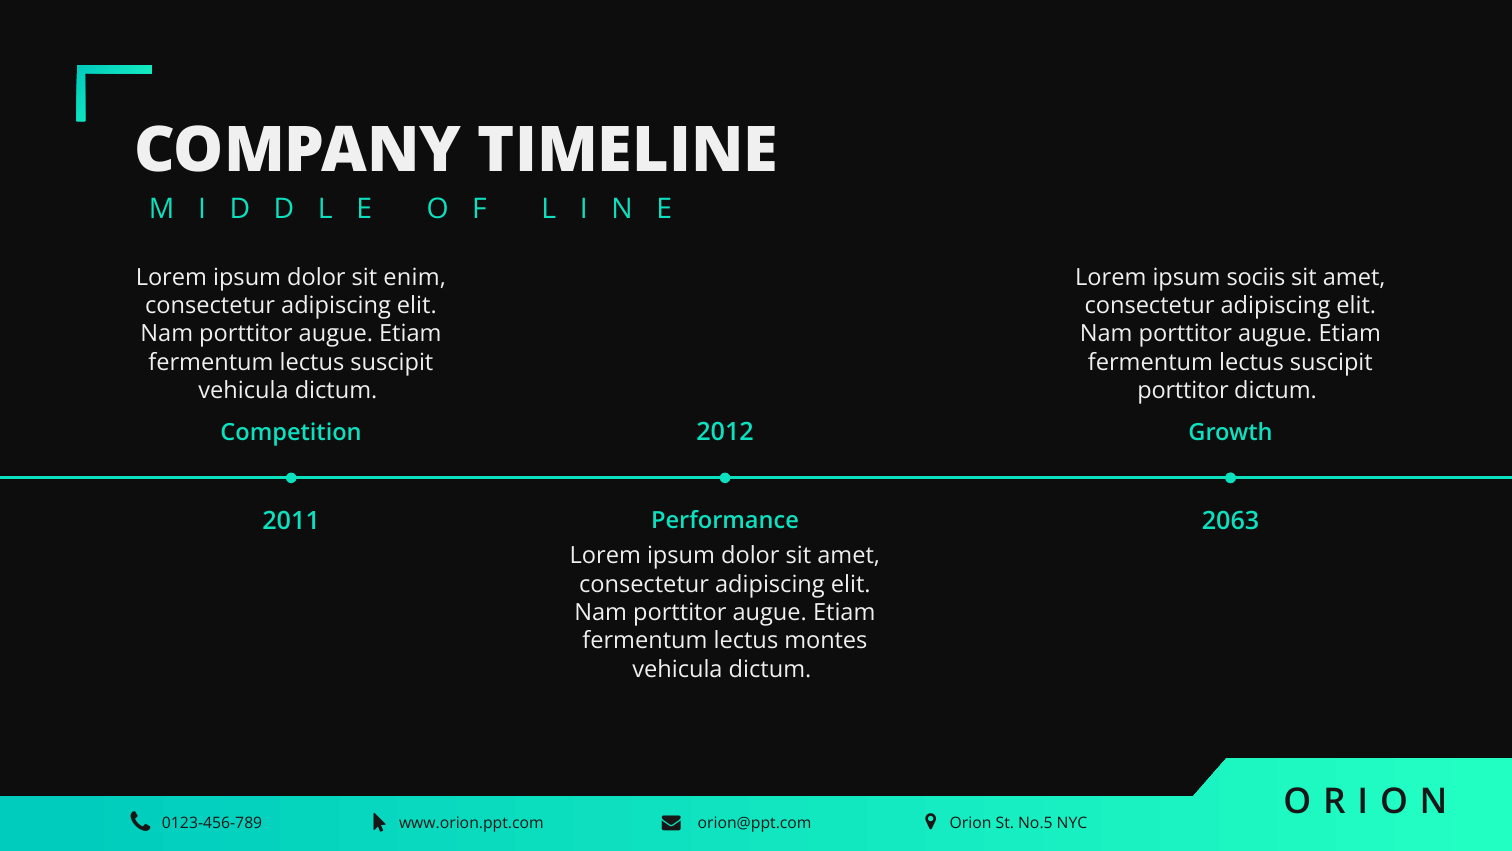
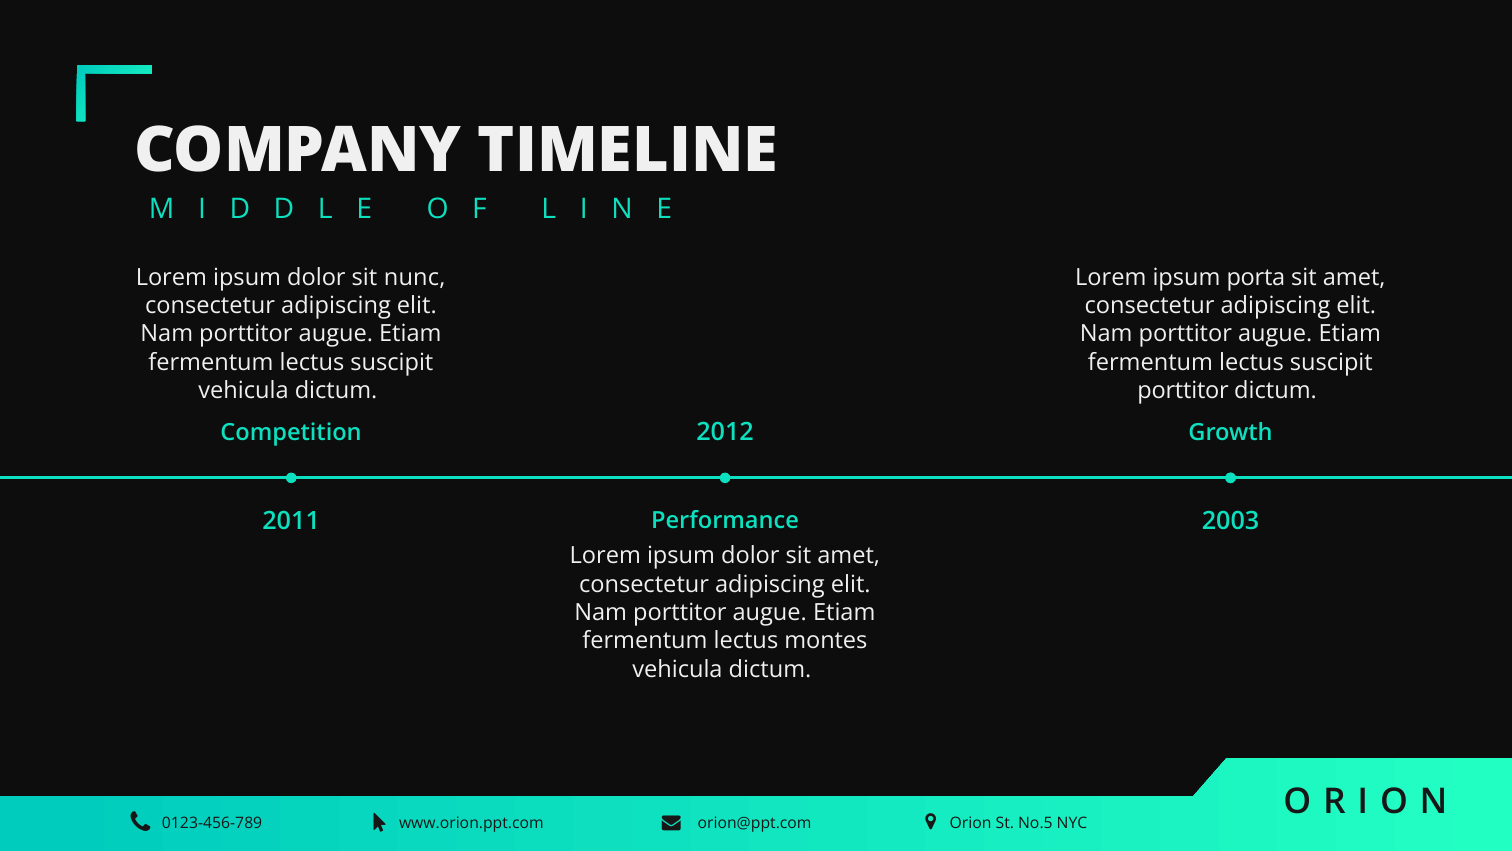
enim: enim -> nunc
sociis: sociis -> porta
2063: 2063 -> 2003
